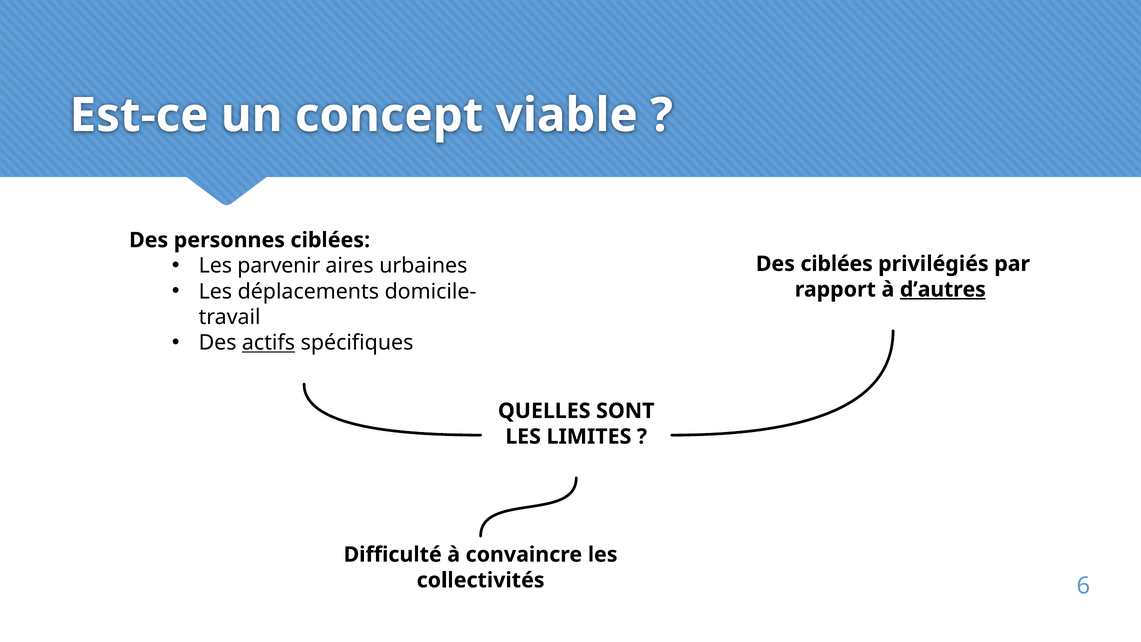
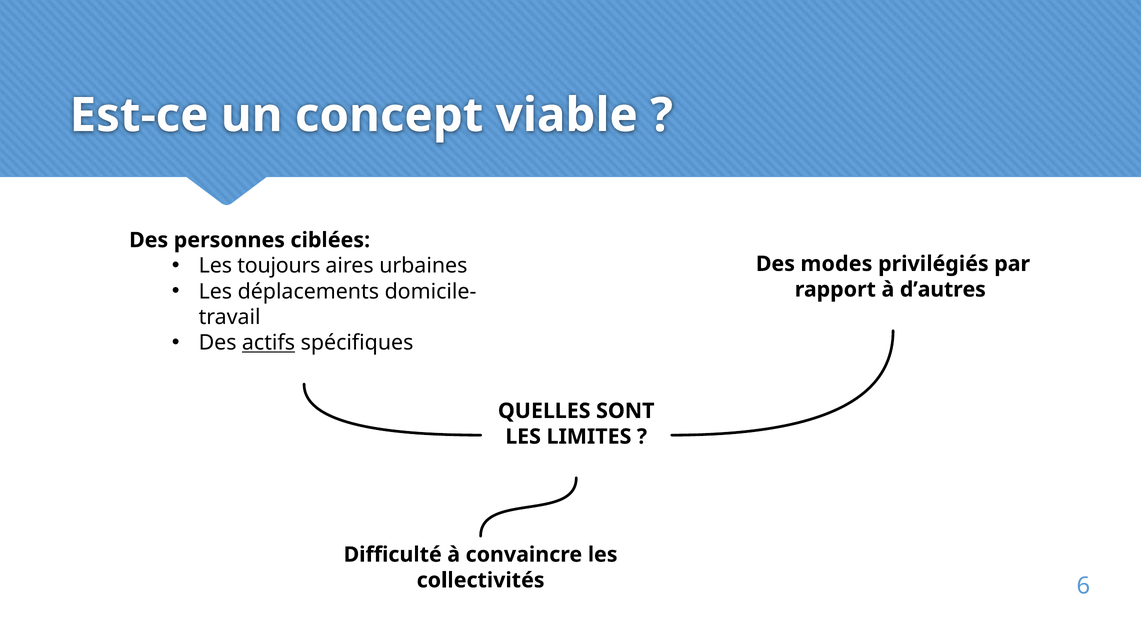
parvenir: parvenir -> toujours
Des ciblées: ciblées -> modes
d’autres underline: present -> none
